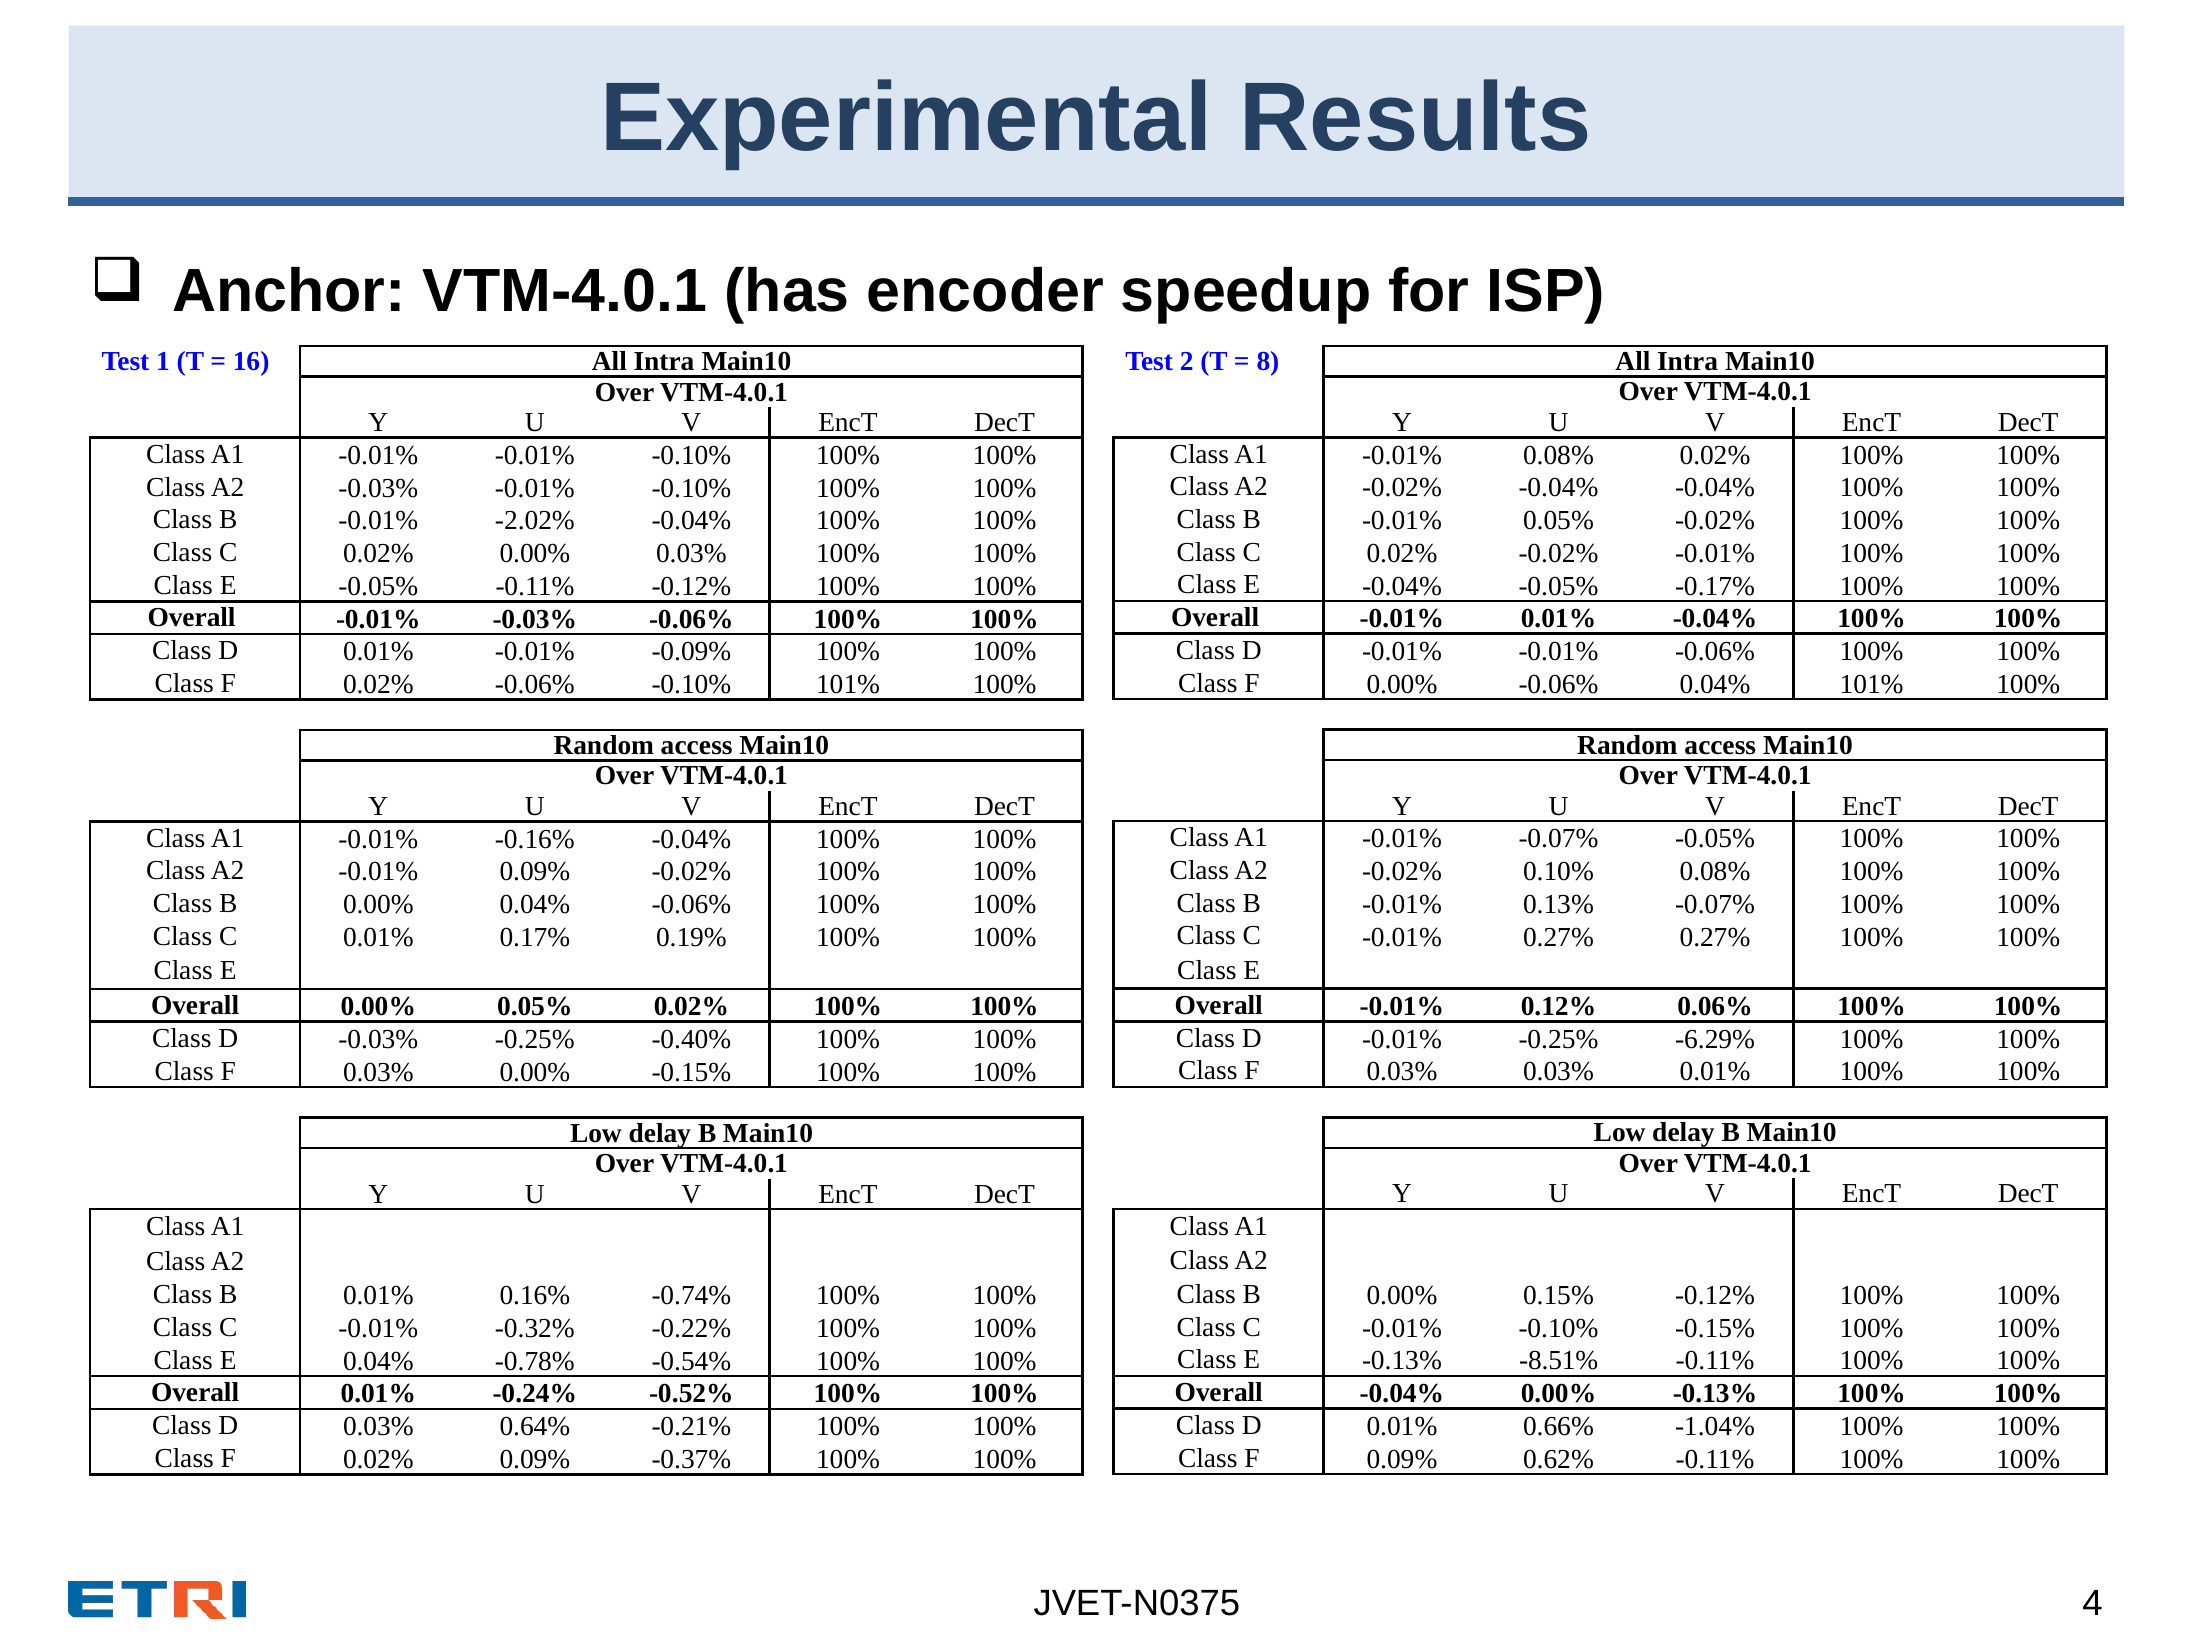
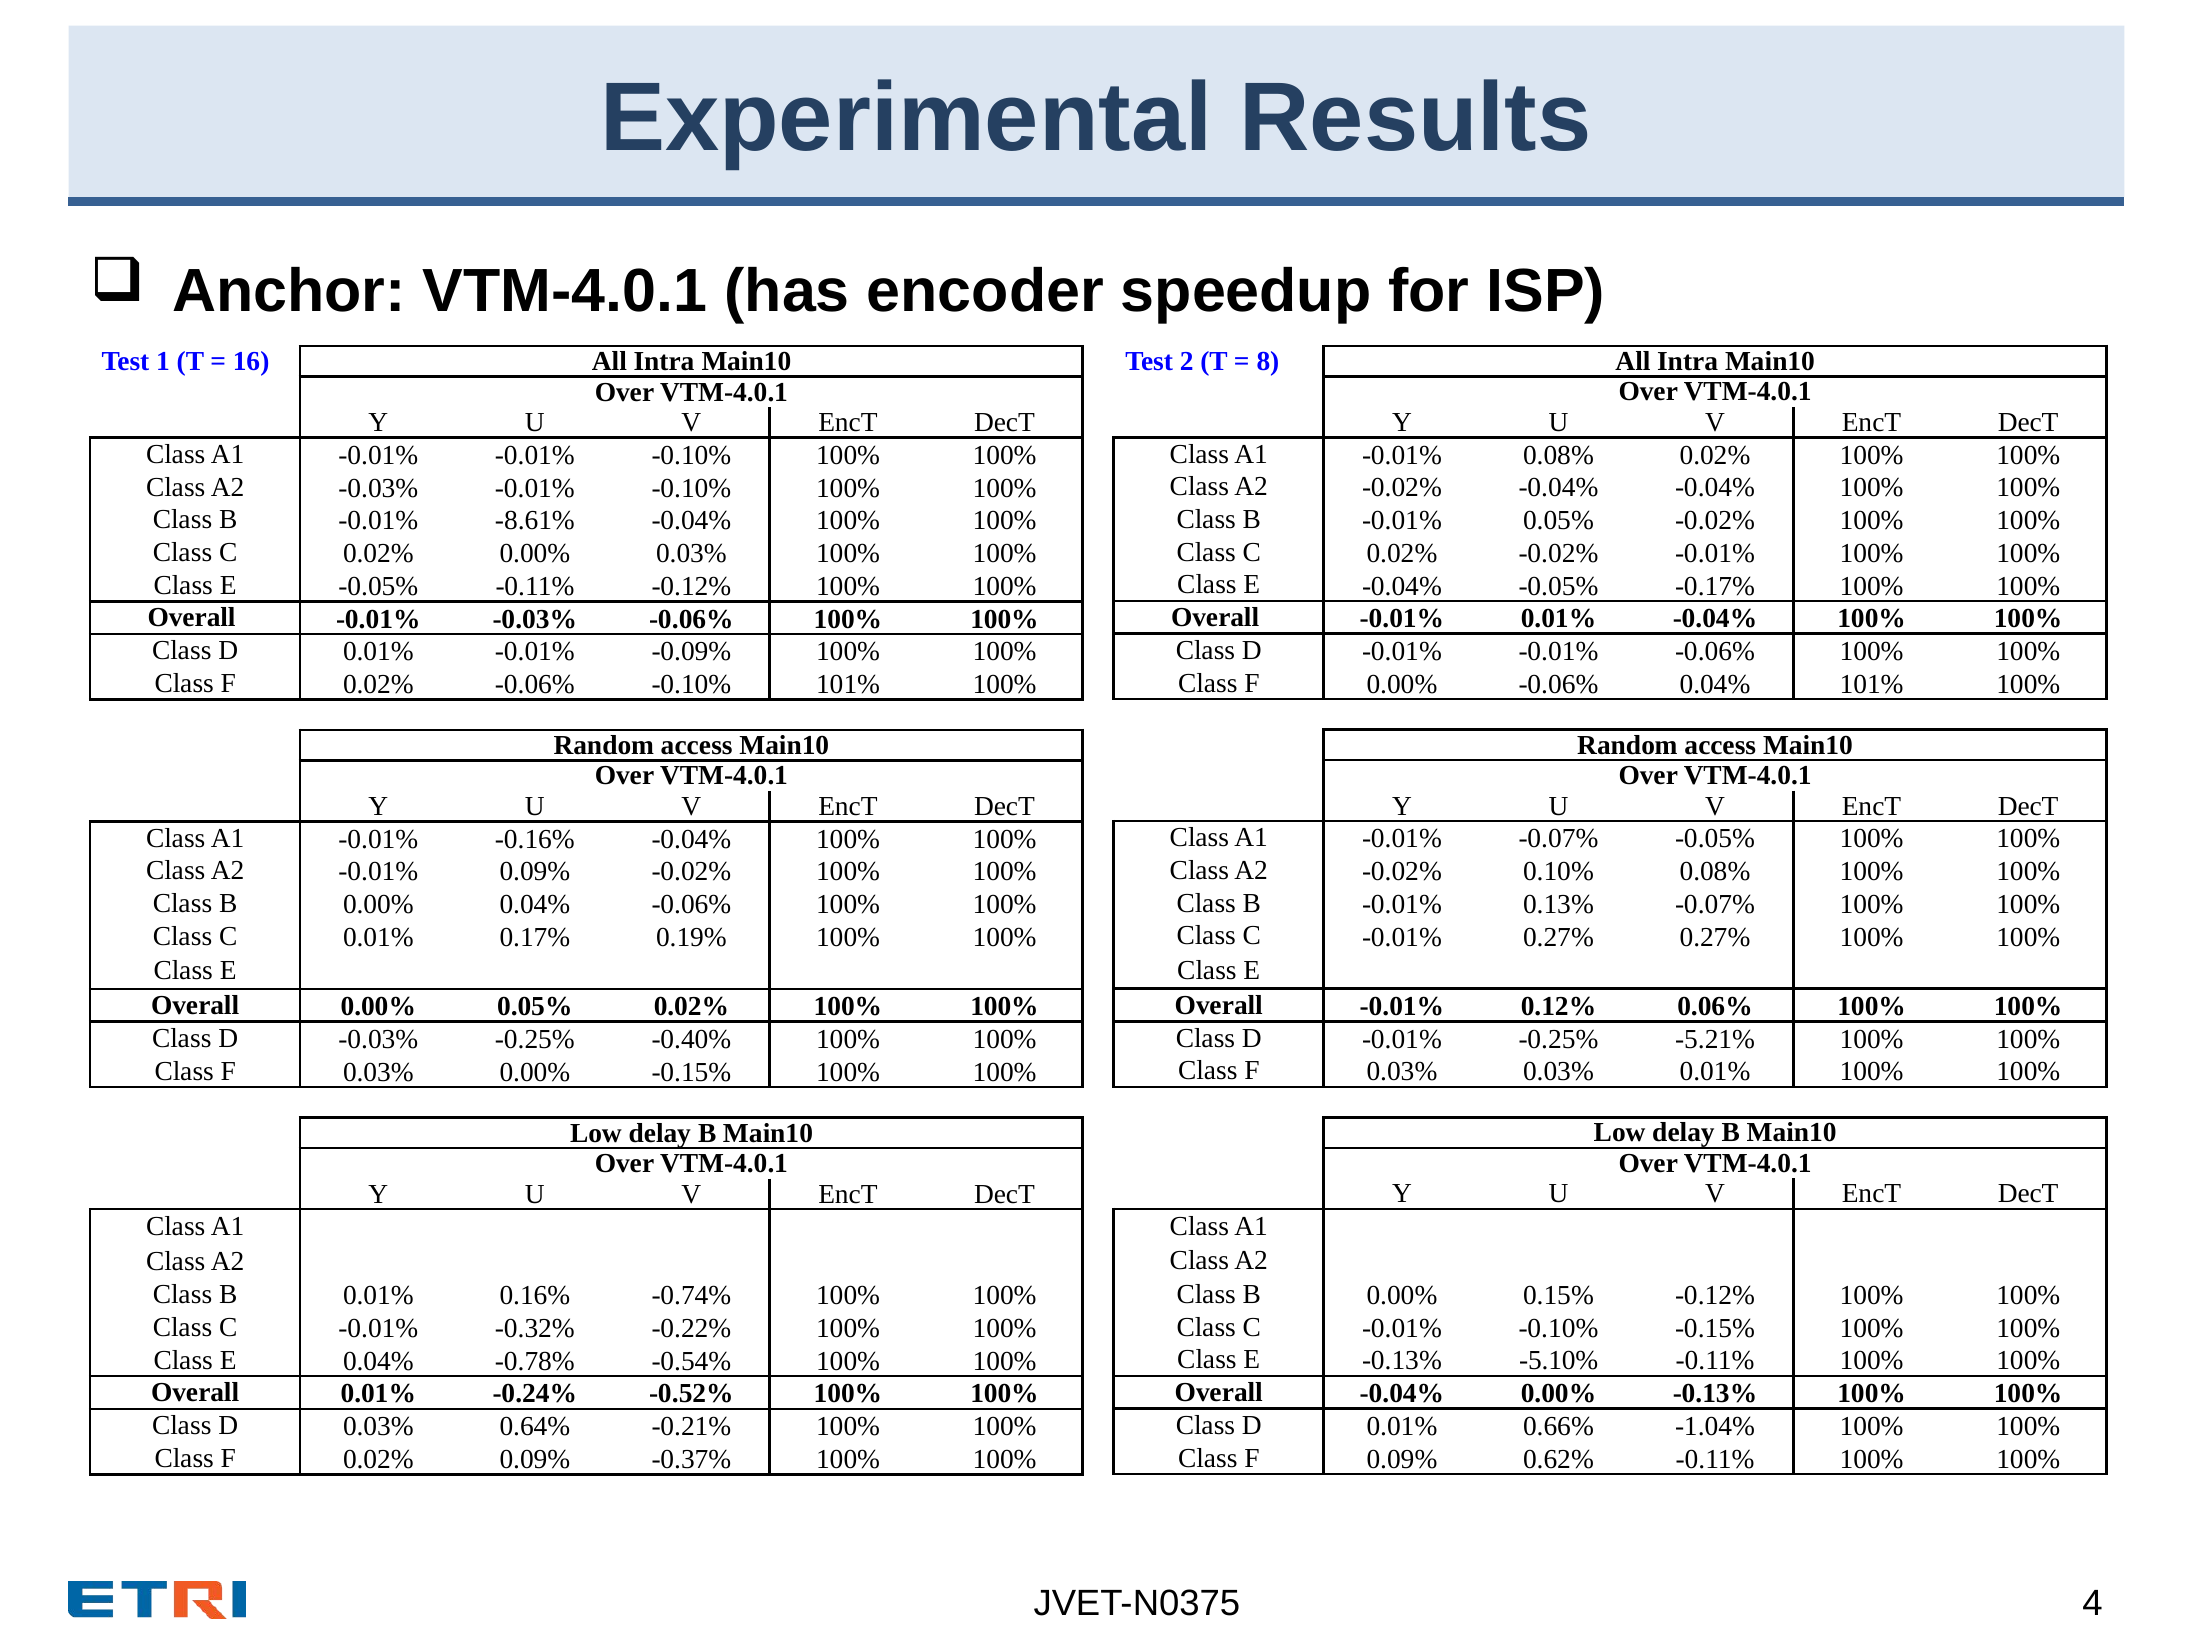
-2.02%: -2.02% -> -8.61%
-6.29%: -6.29% -> -5.21%
-8.51%: -8.51% -> -5.10%
